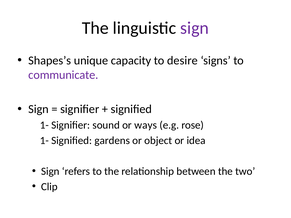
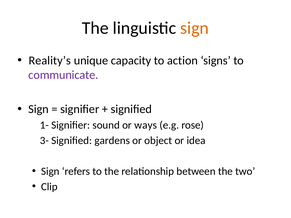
sign at (195, 28) colour: purple -> orange
Shapes’s: Shapes’s -> Reality’s
desire: desire -> action
1- at (44, 141): 1- -> 3-
